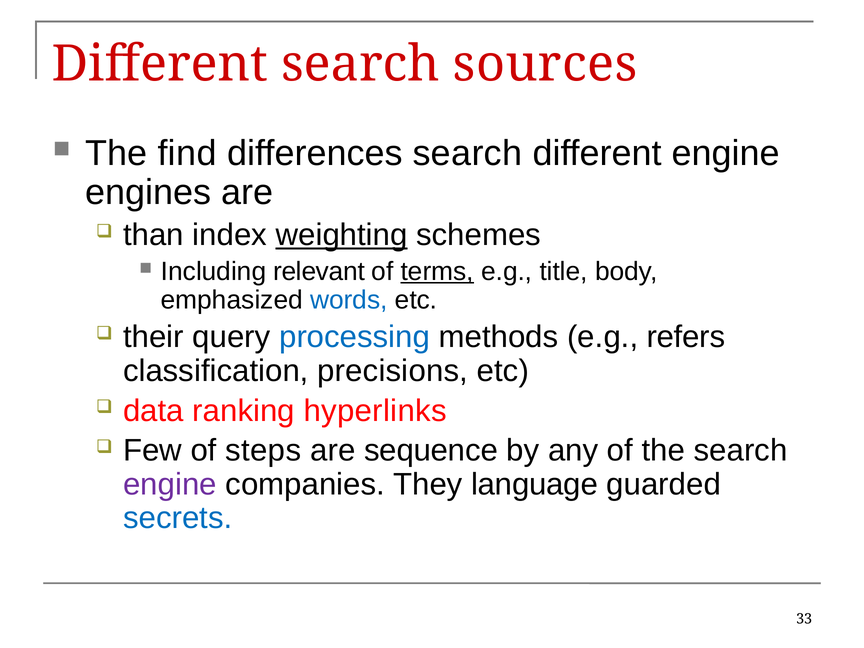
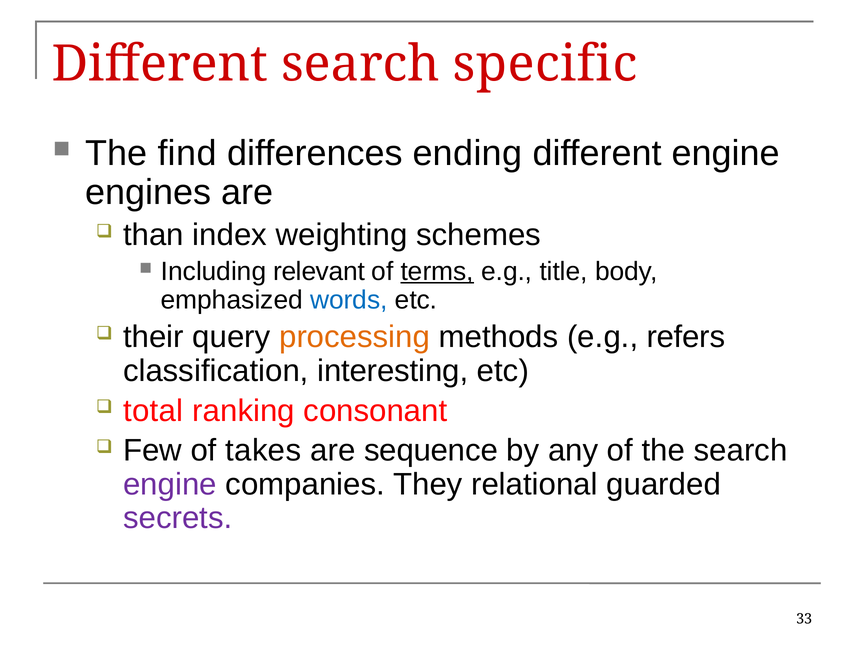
sources: sources -> specific
differences search: search -> ending
weighting underline: present -> none
processing colour: blue -> orange
precisions: precisions -> interesting
data: data -> total
hyperlinks: hyperlinks -> consonant
steps: steps -> takes
language: language -> relational
secrets colour: blue -> purple
